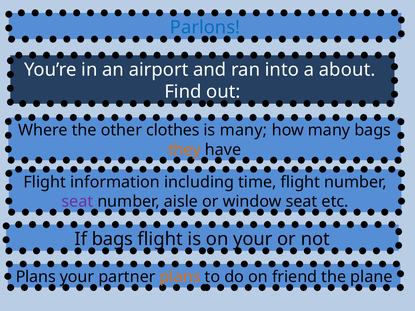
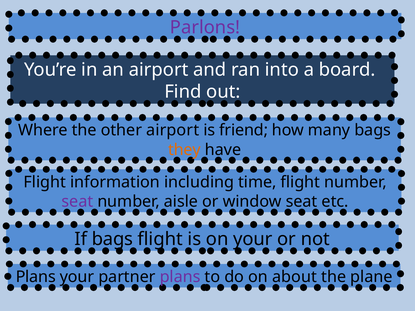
Parlons colour: blue -> purple
about: about -> board
other clothes: clothes -> airport
is many: many -> friend
plans at (180, 277) colour: orange -> purple
friend: friend -> about
